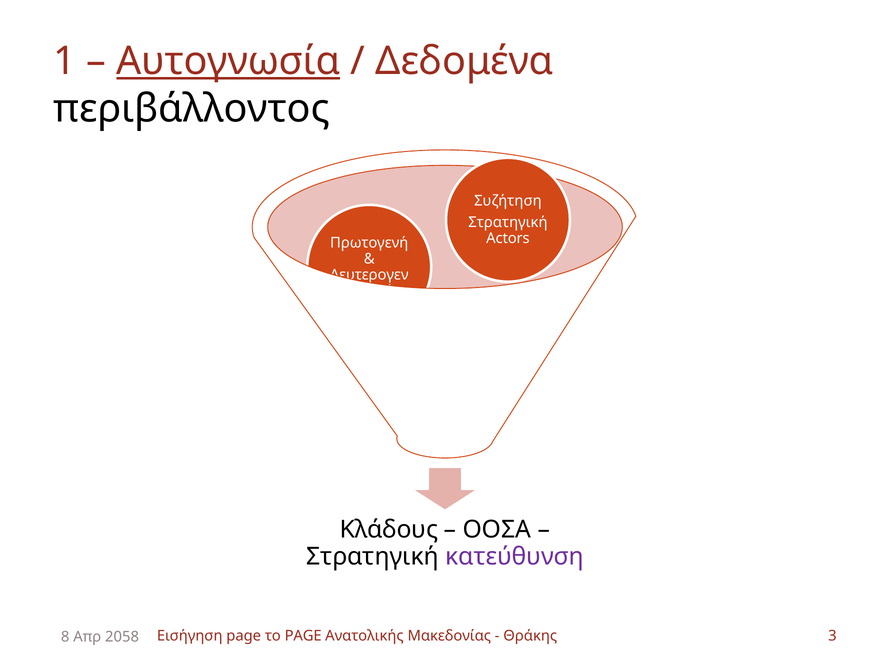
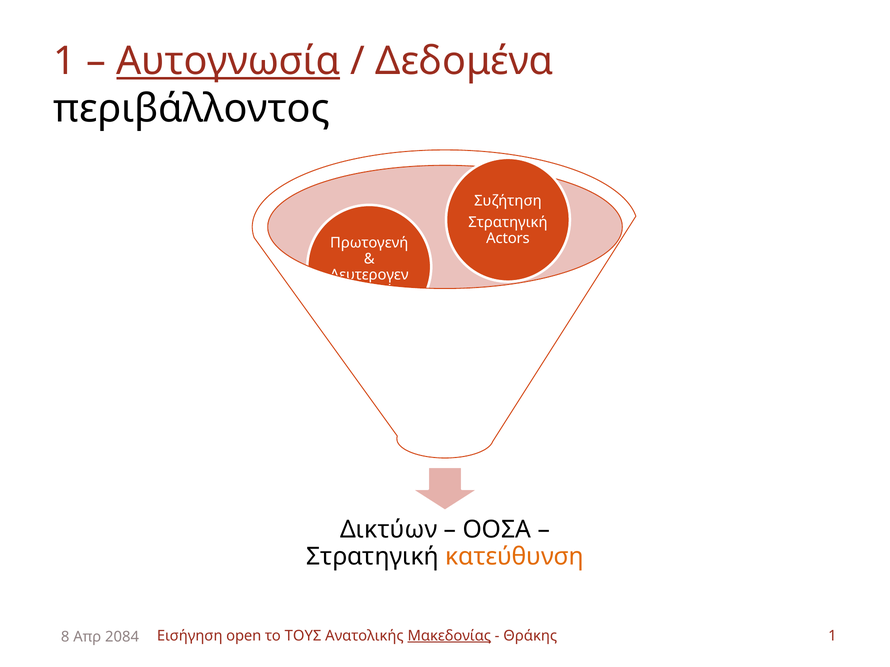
Κλάδους: Κλάδους -> Δικτύων
κατεύθυνση colour: purple -> orange
Εισήγηση page: page -> open
το PAGE: PAGE -> ΤΟΥΣ
Μακεδονίας underline: none -> present
Θράκης 3: 3 -> 1
2058: 2058 -> 2084
